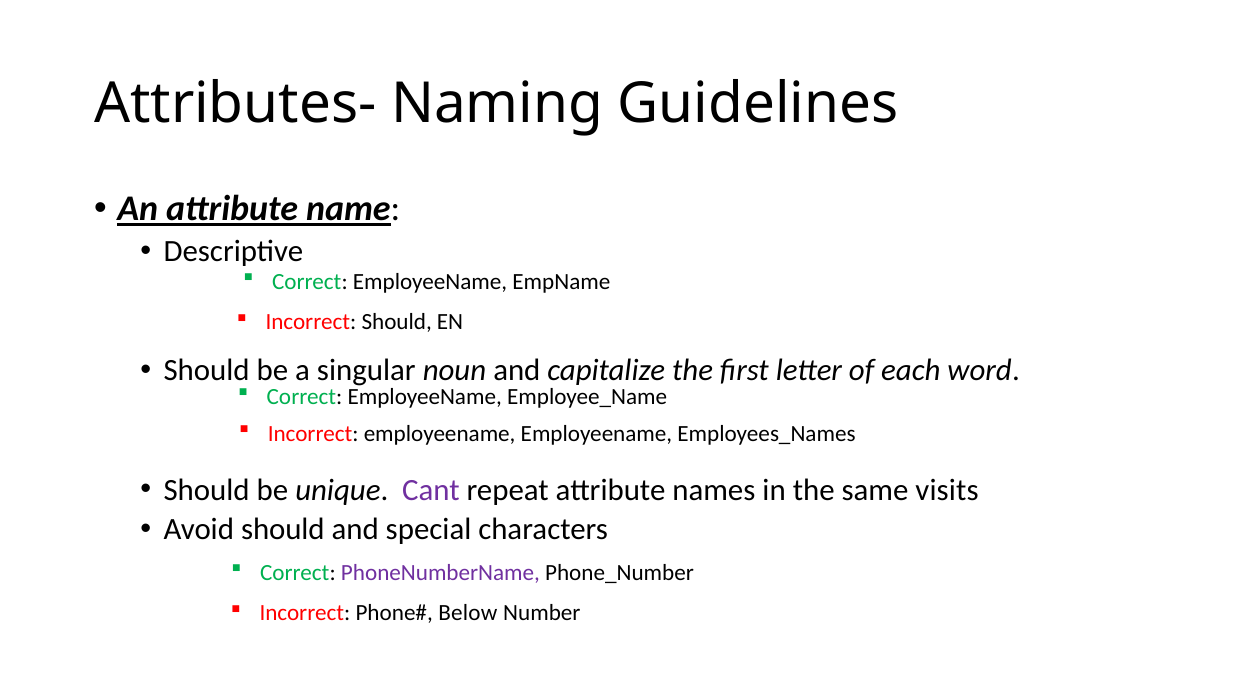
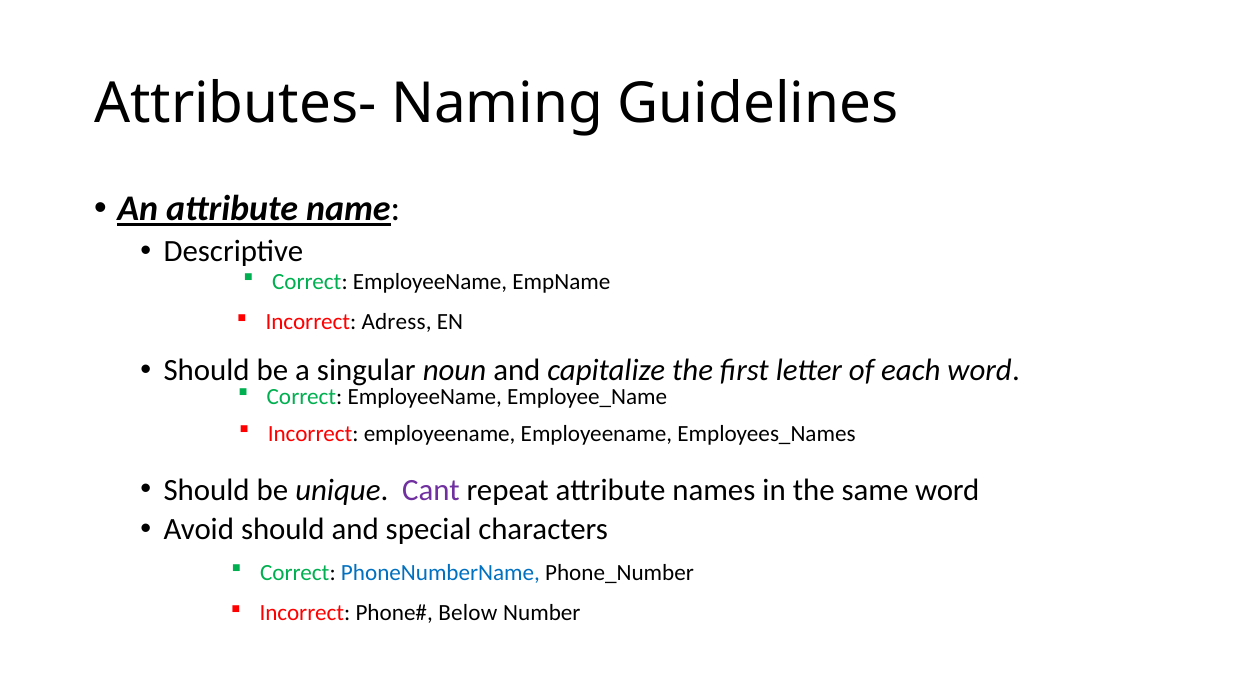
Incorrect Should: Should -> Adress
same visits: visits -> word
PhoneNumberName colour: purple -> blue
